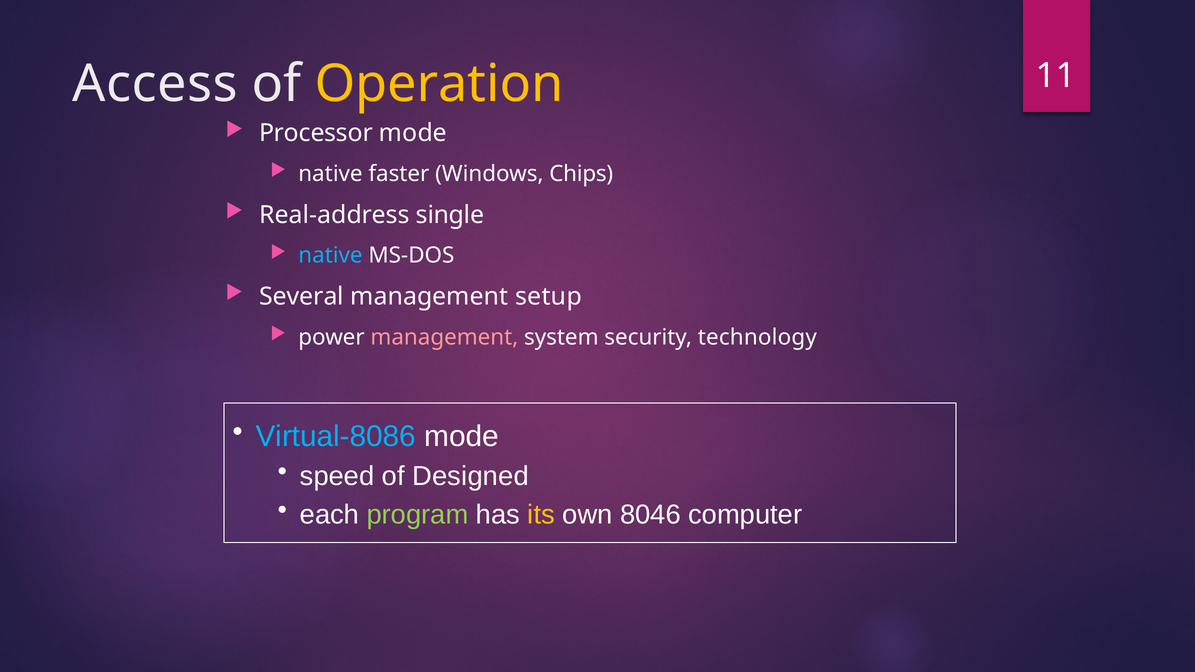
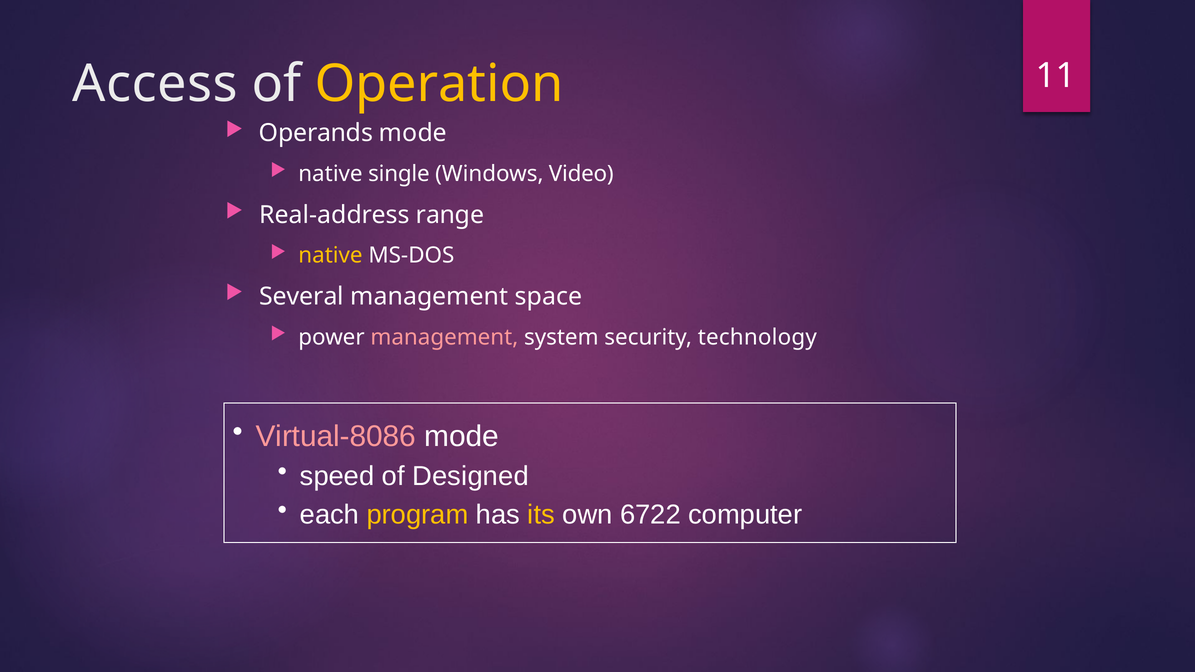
Processor: Processor -> Operands
faster: faster -> single
Chips: Chips -> Video
single: single -> range
native at (330, 256) colour: light blue -> yellow
setup: setup -> space
Virtual-8086 colour: light blue -> pink
program colour: light green -> yellow
8046: 8046 -> 6722
